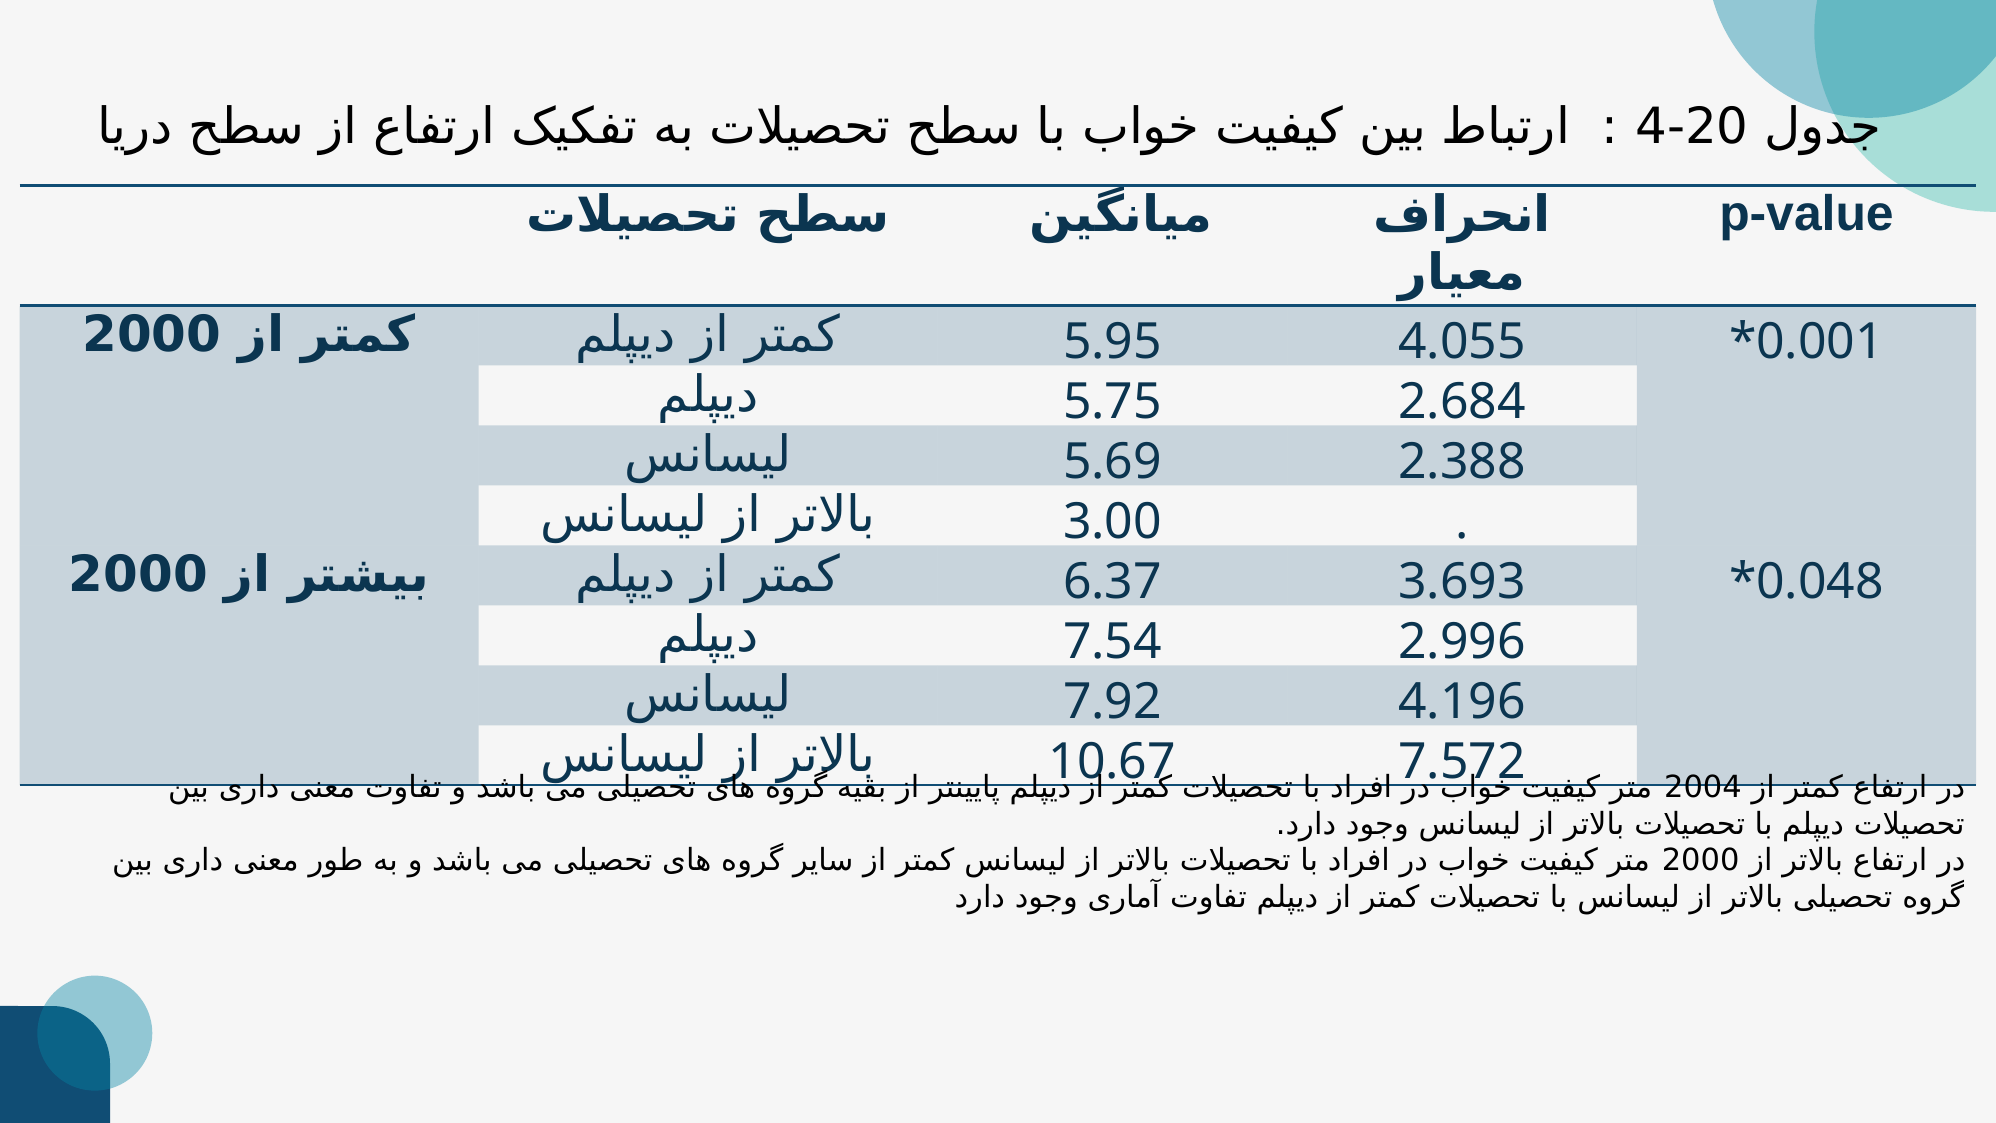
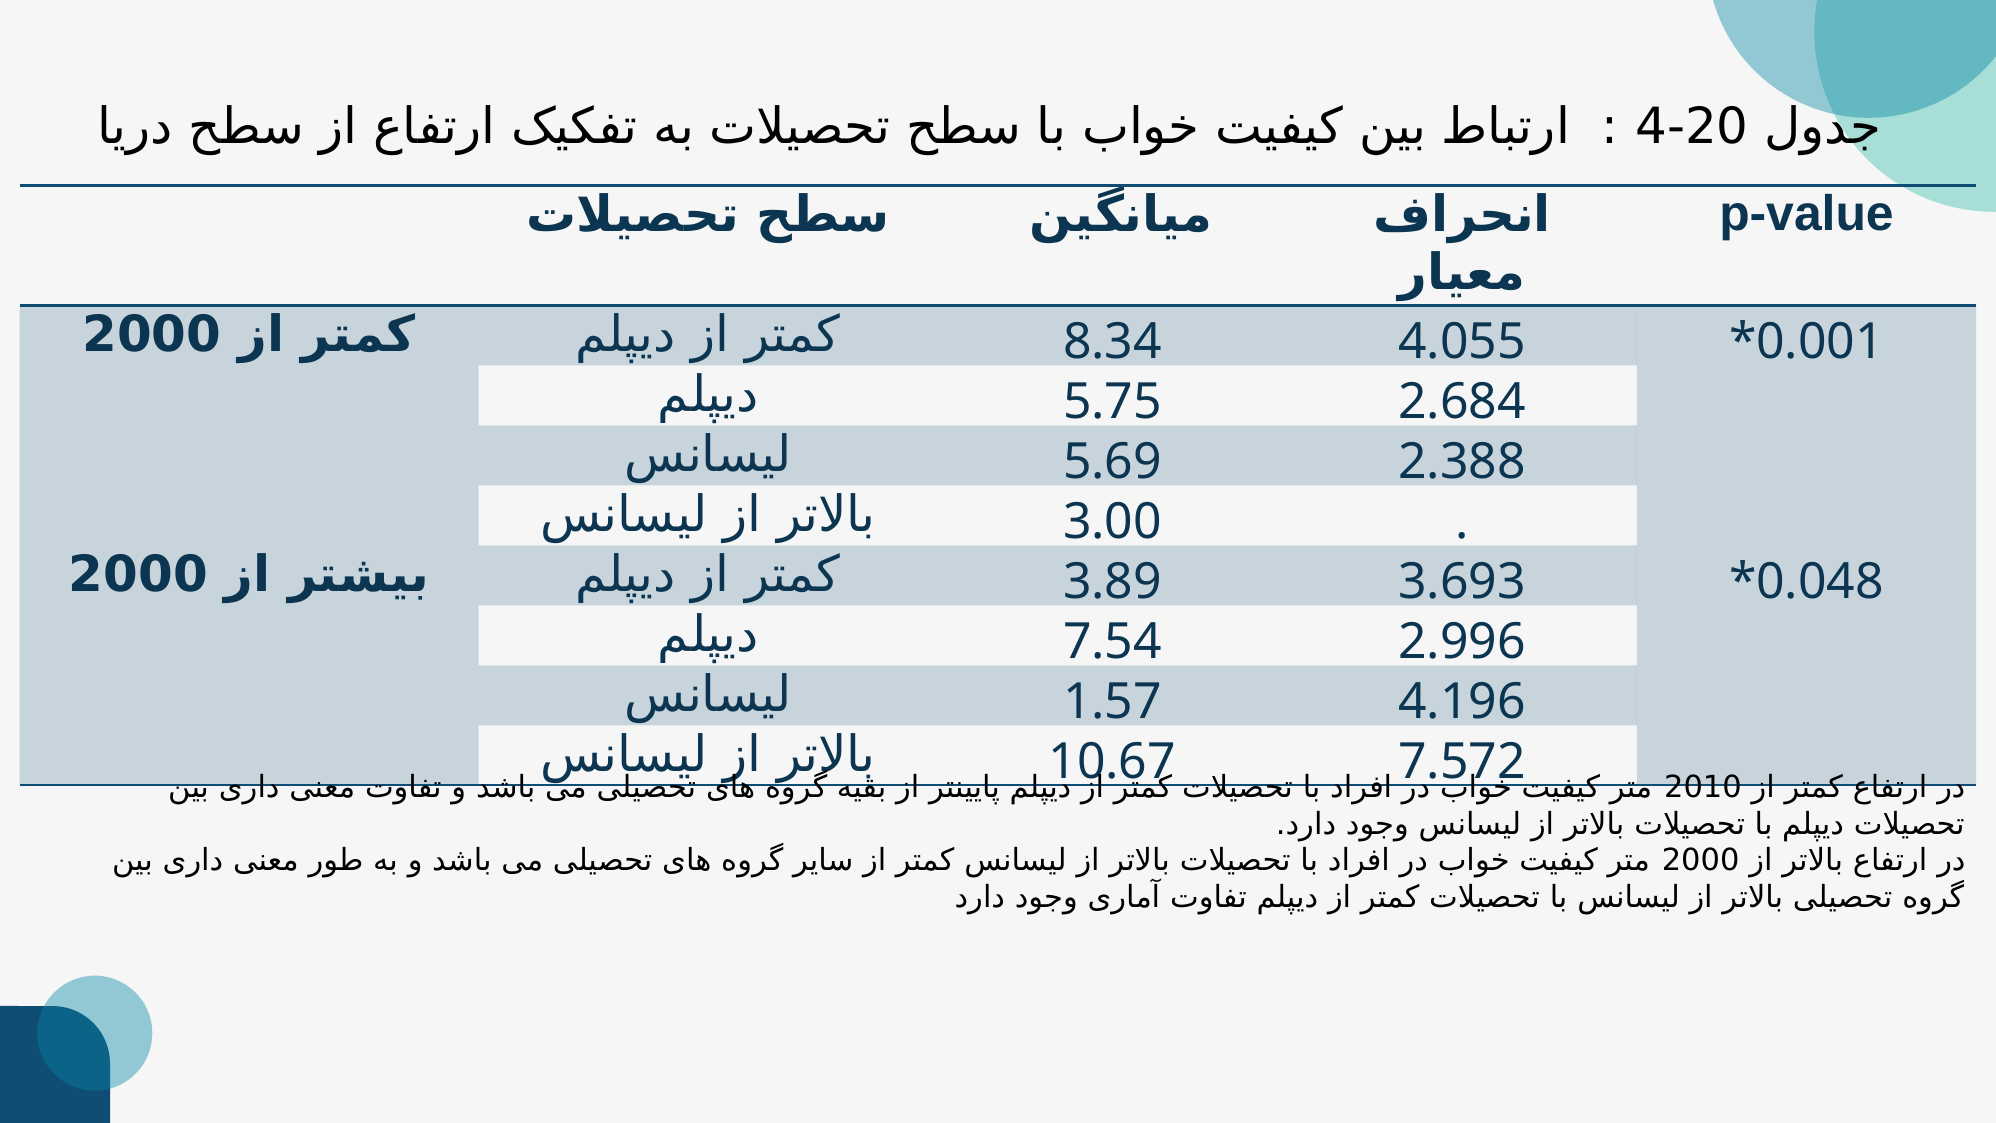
5.95: 5.95 -> 8.34
6.37: 6.37 -> 3.89
7.92: 7.92 -> 1.57
2004: 2004 -> 2010
